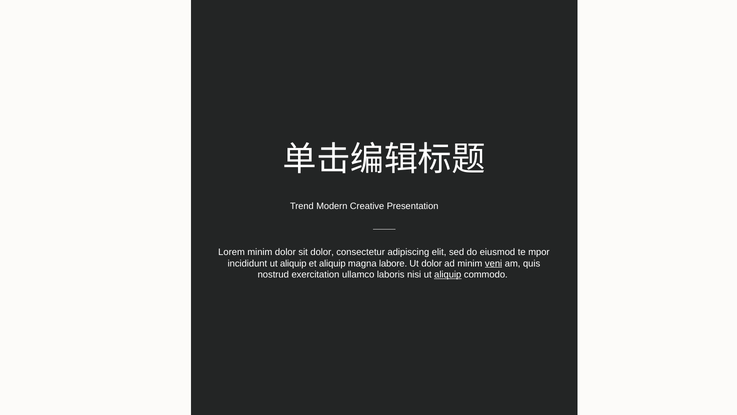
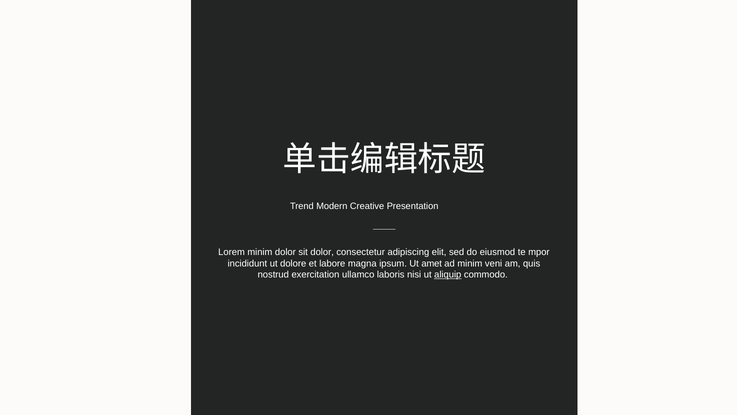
incididunt ut aliquip: aliquip -> dolore
et aliquip: aliquip -> labore
labore: labore -> ipsum
Ut dolor: dolor -> amet
veni underline: present -> none
